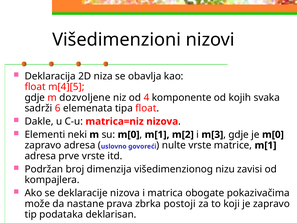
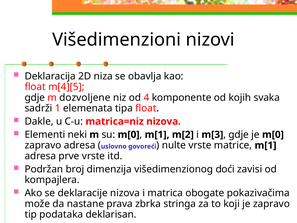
6: 6 -> 1
nizu: nizu -> doći
postoji: postoji -> stringa
